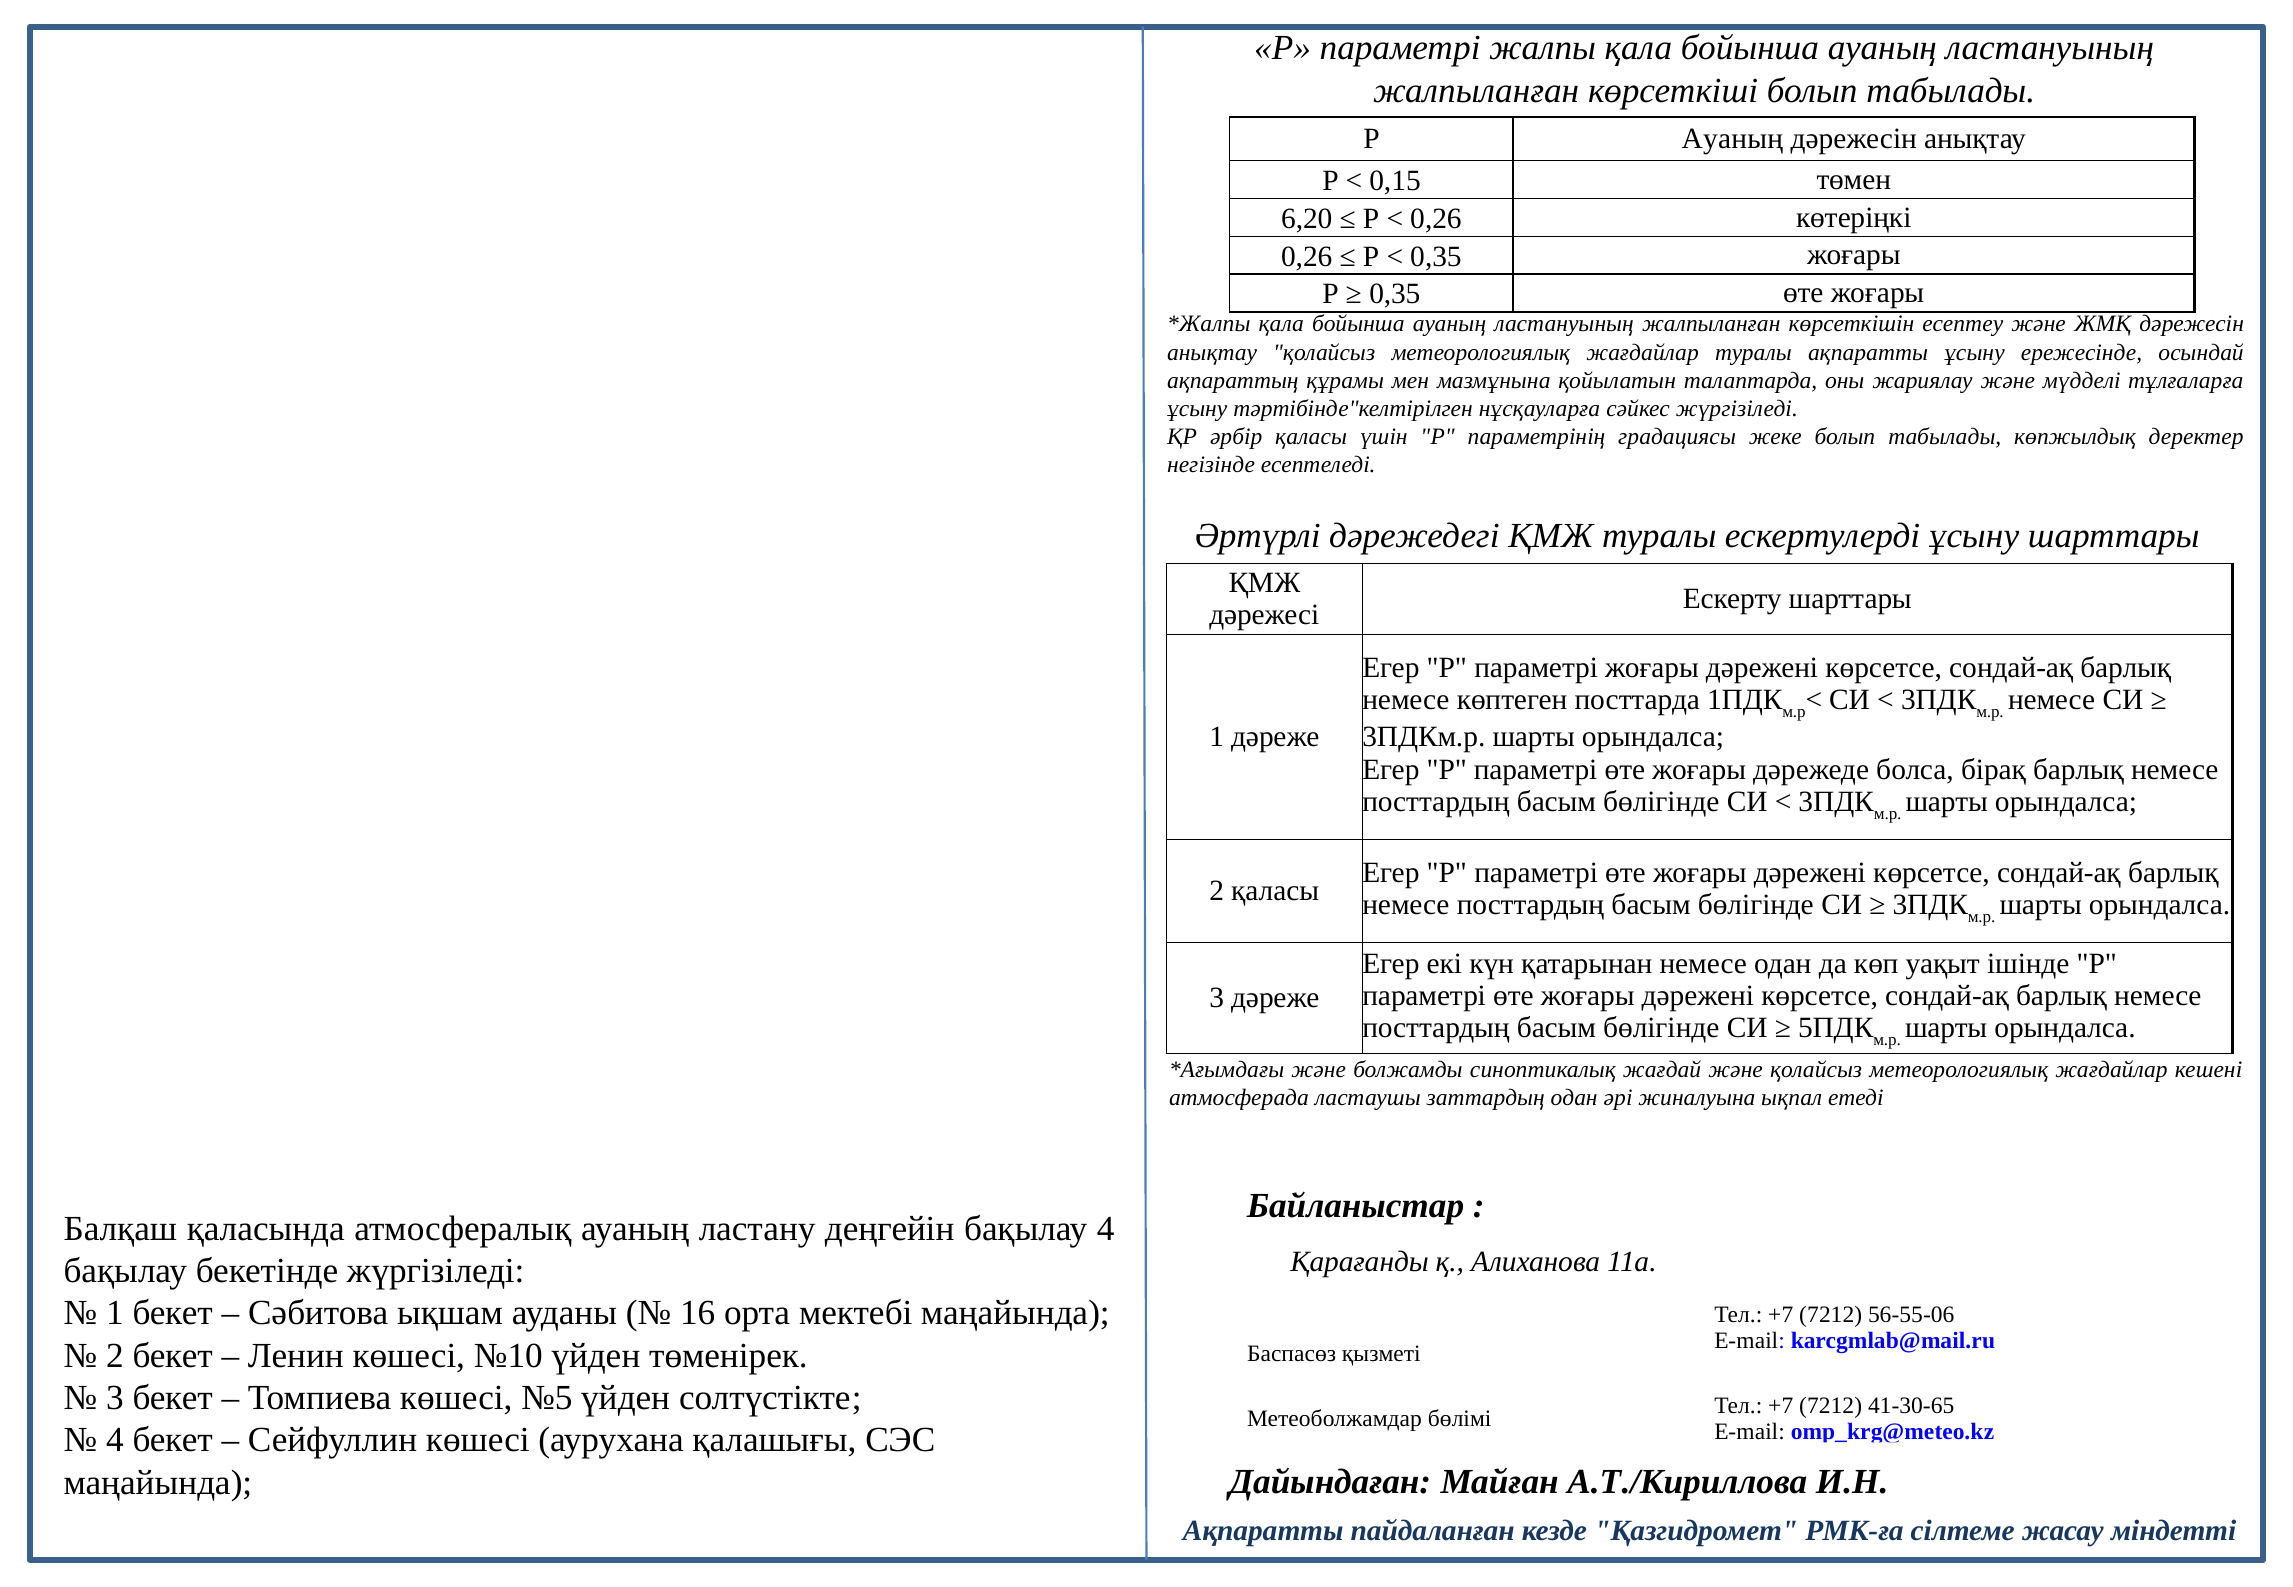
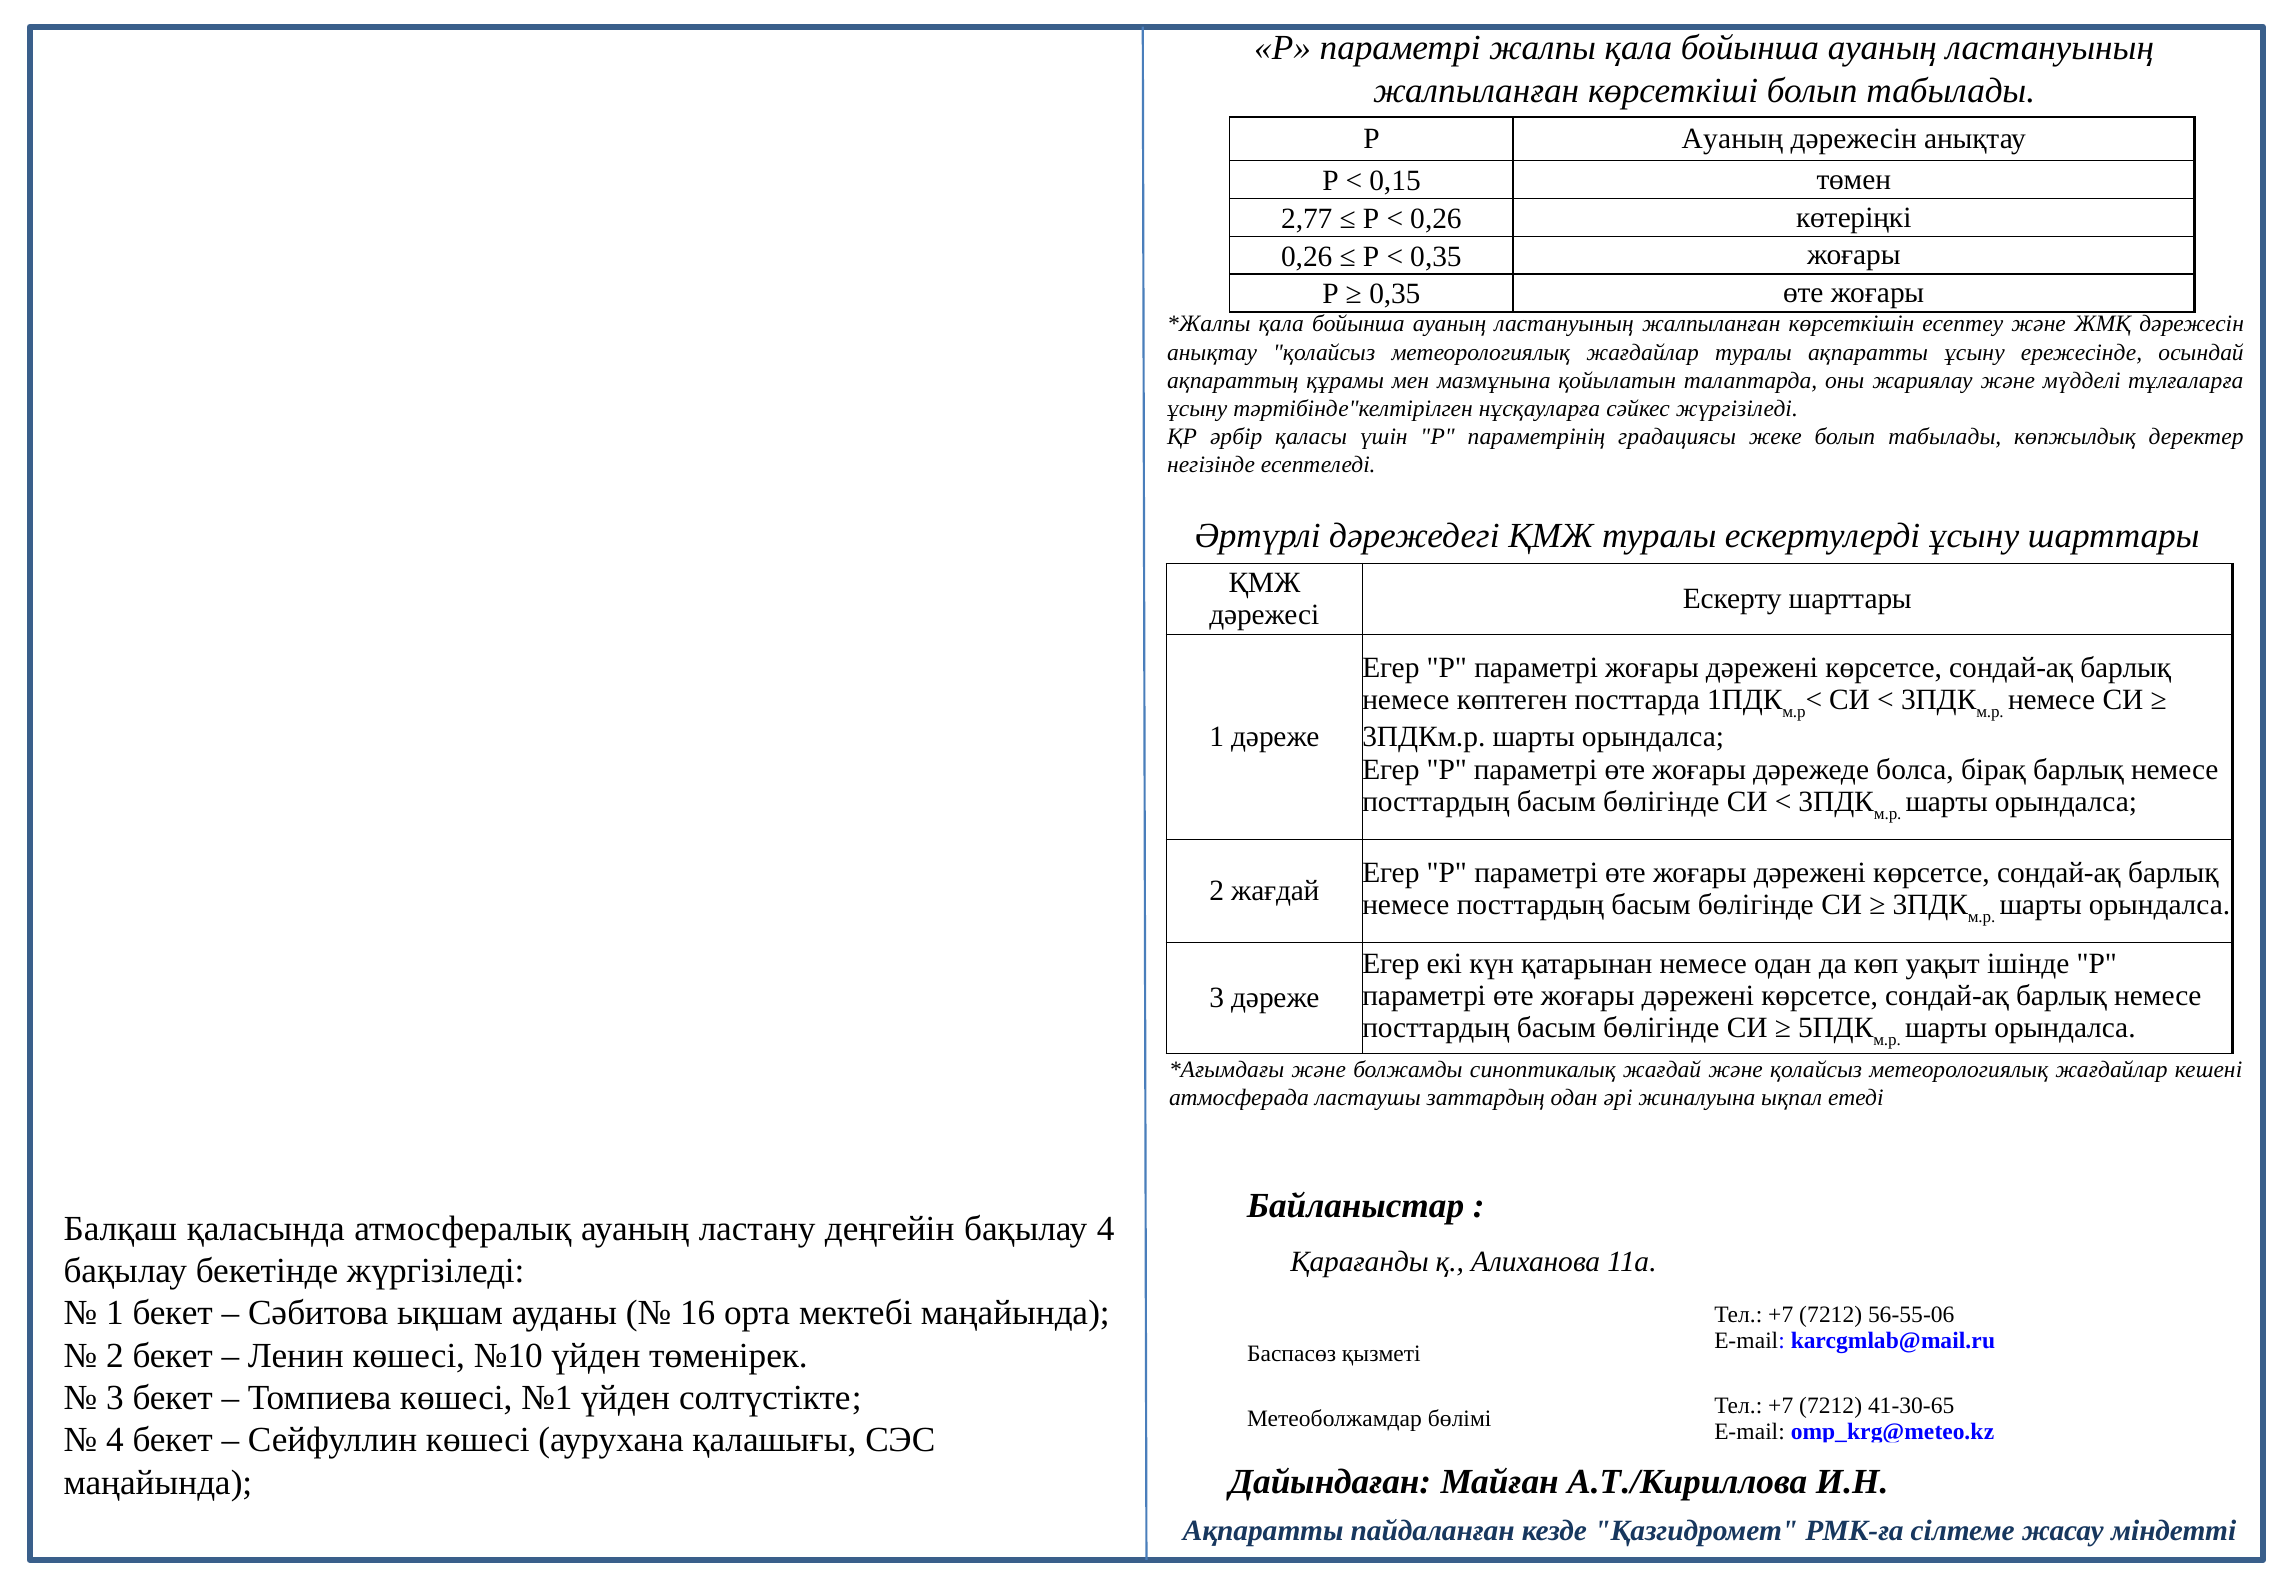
6,20: 6,20 -> 2,77
2 қаласы: қаласы -> жағдай
№5: №5 -> №1
